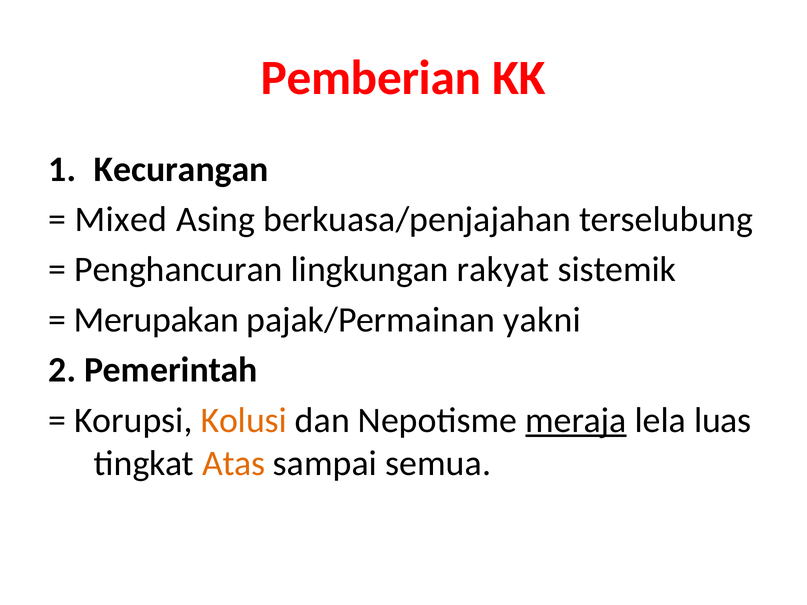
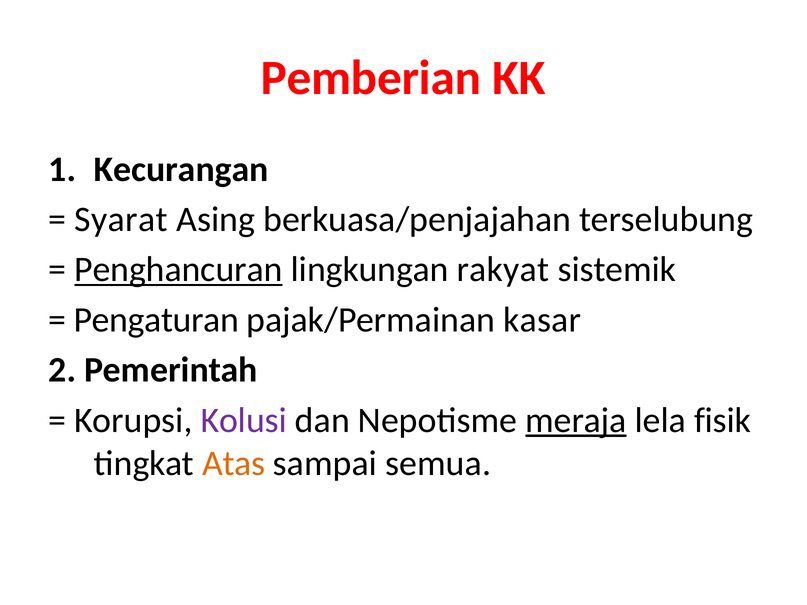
Mixed: Mixed -> Syarat
Penghancuran underline: none -> present
Merupakan: Merupakan -> Pengaturan
yakni: yakni -> kasar
Kolusi colour: orange -> purple
luas: luas -> fisik
